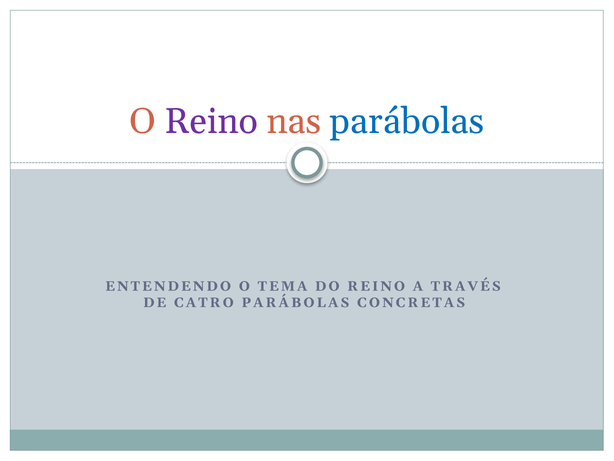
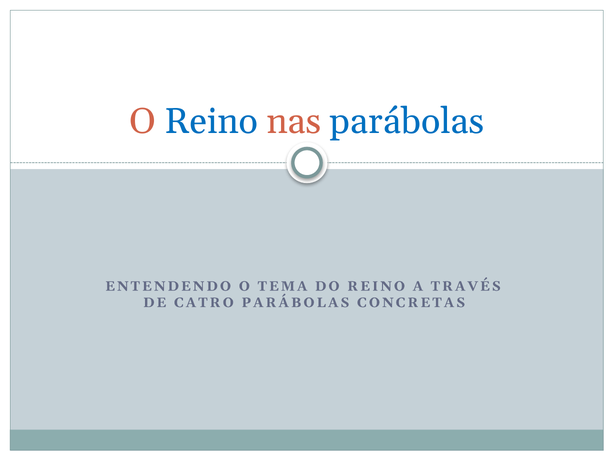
Reino at (211, 121) colour: purple -> blue
